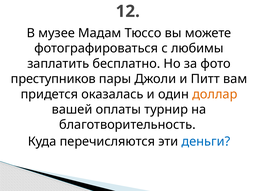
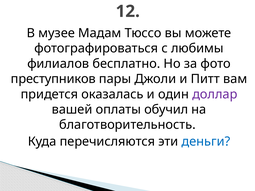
заплатить: заплатить -> филиалов
доллар colour: orange -> purple
турнир: турнир -> обучил
